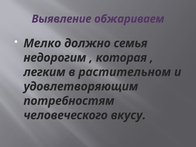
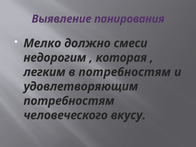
обжариваем: обжариваем -> панирования
семья: семья -> смеси
в растительном: растительном -> потребностям
